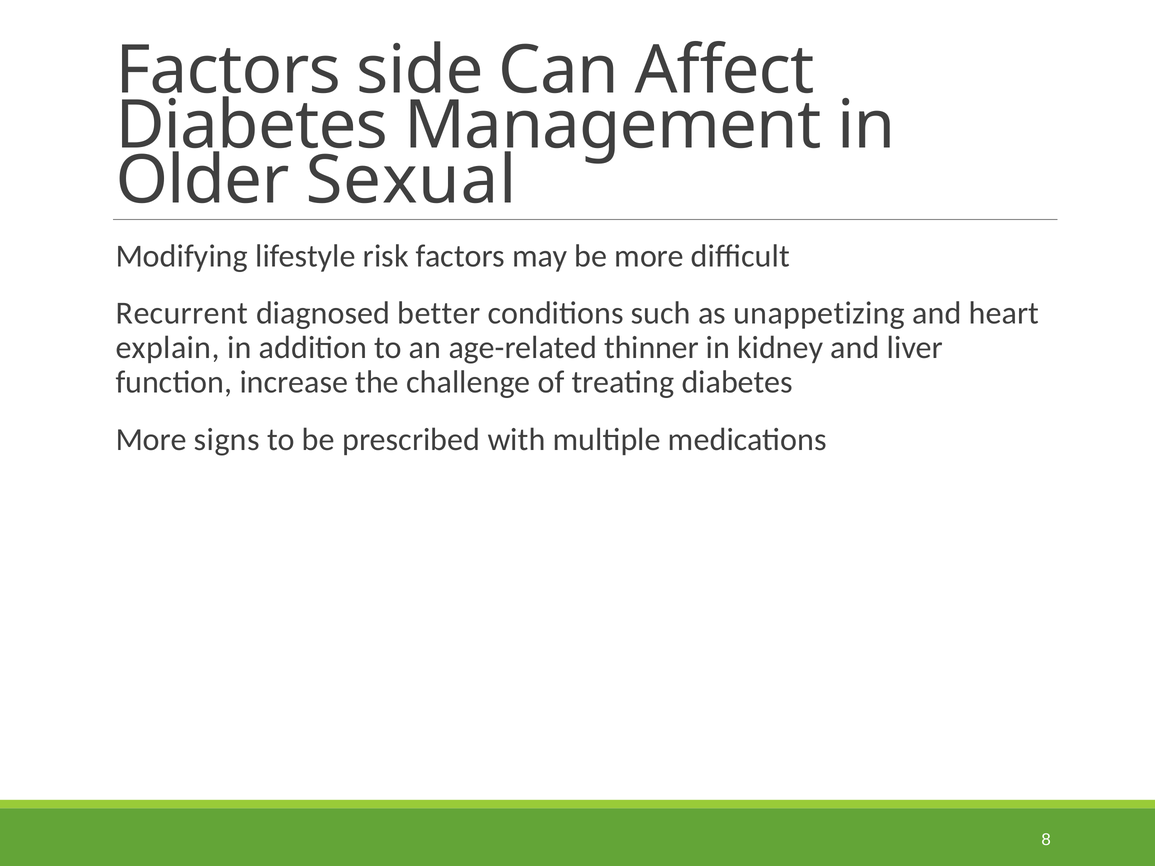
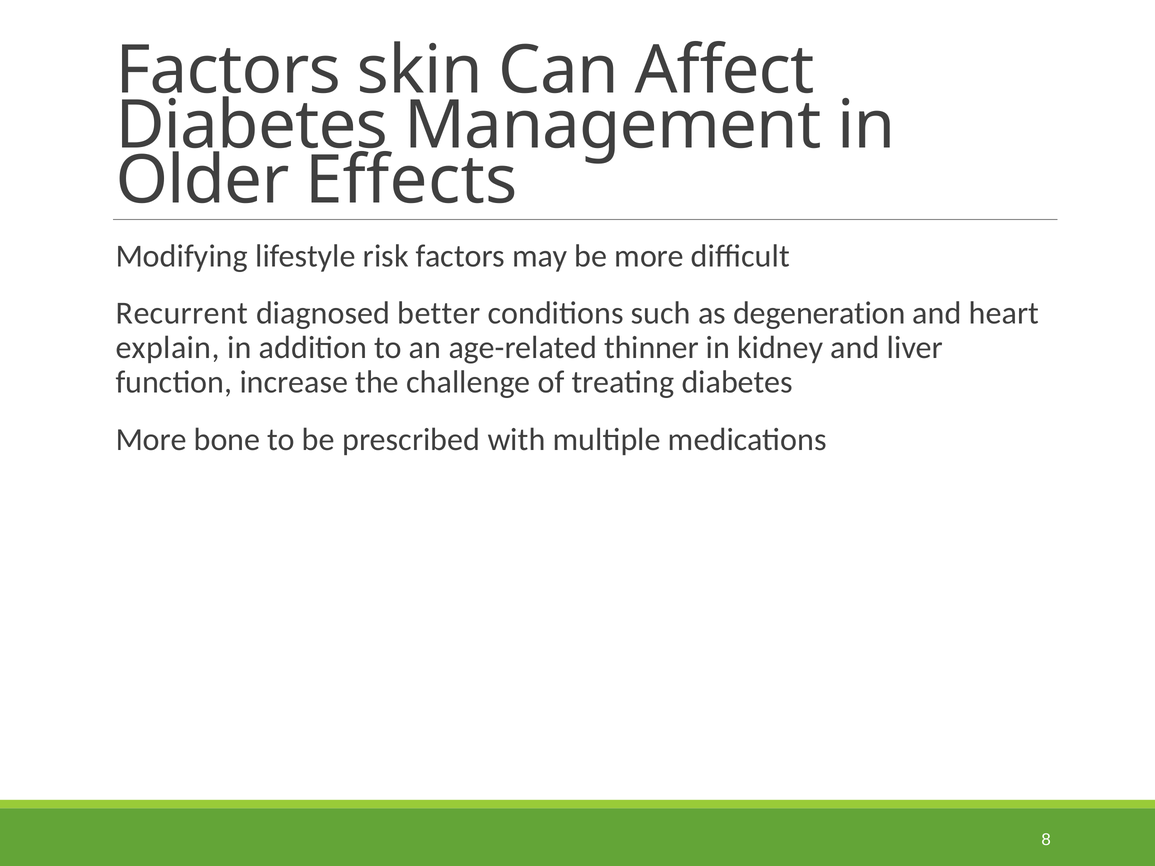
side: side -> skin
Sexual: Sexual -> Effects
unappetizing: unappetizing -> degeneration
signs: signs -> bone
